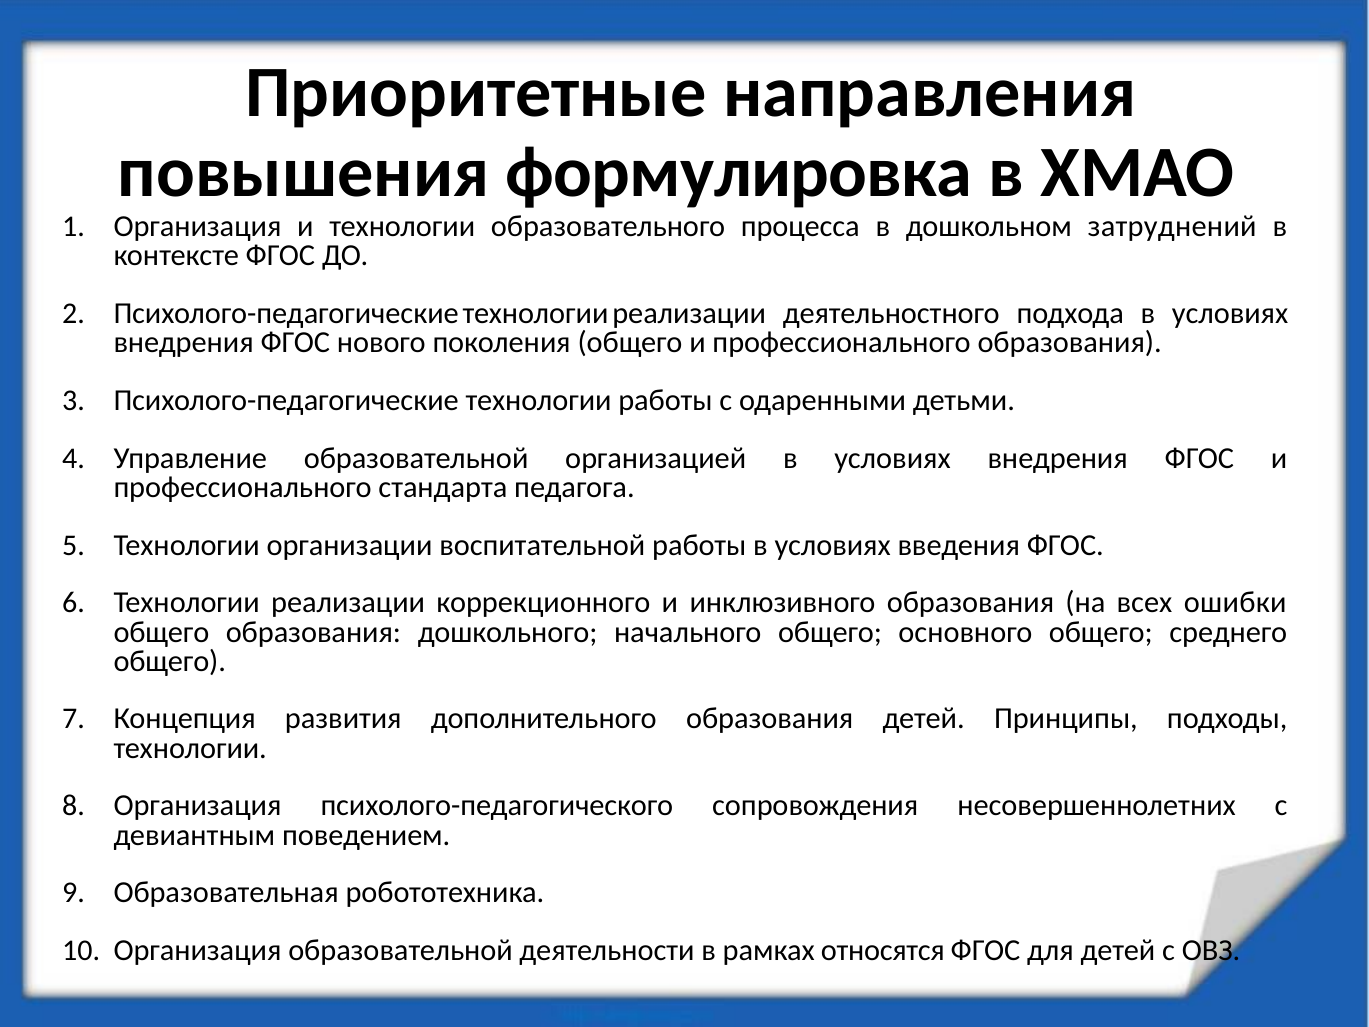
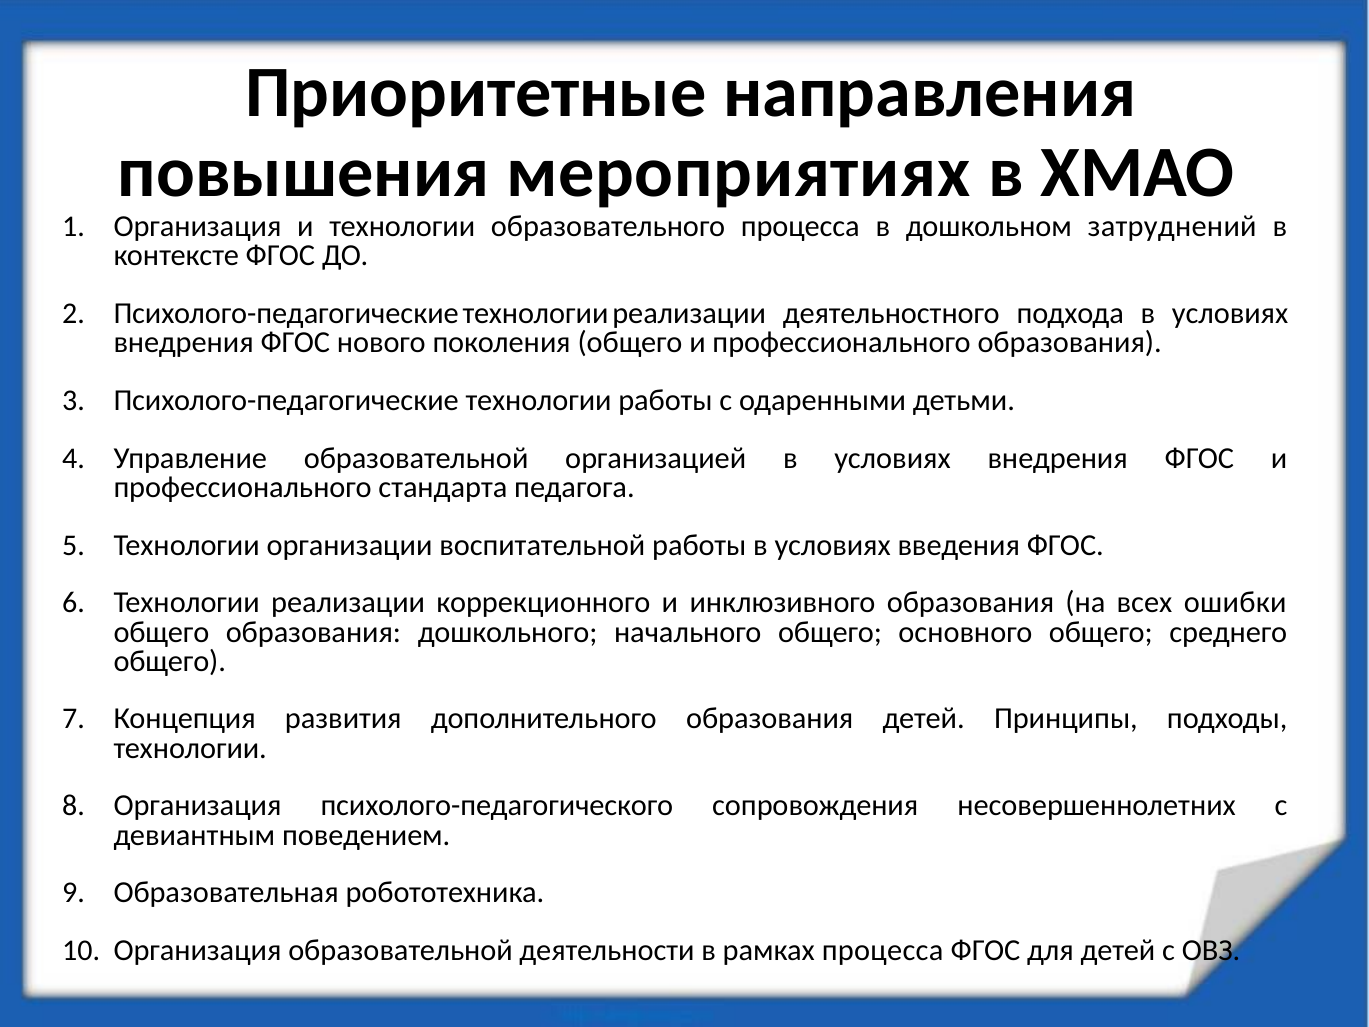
формулировка: формулировка -> мероприятиях
рамках относятся: относятся -> процесса
